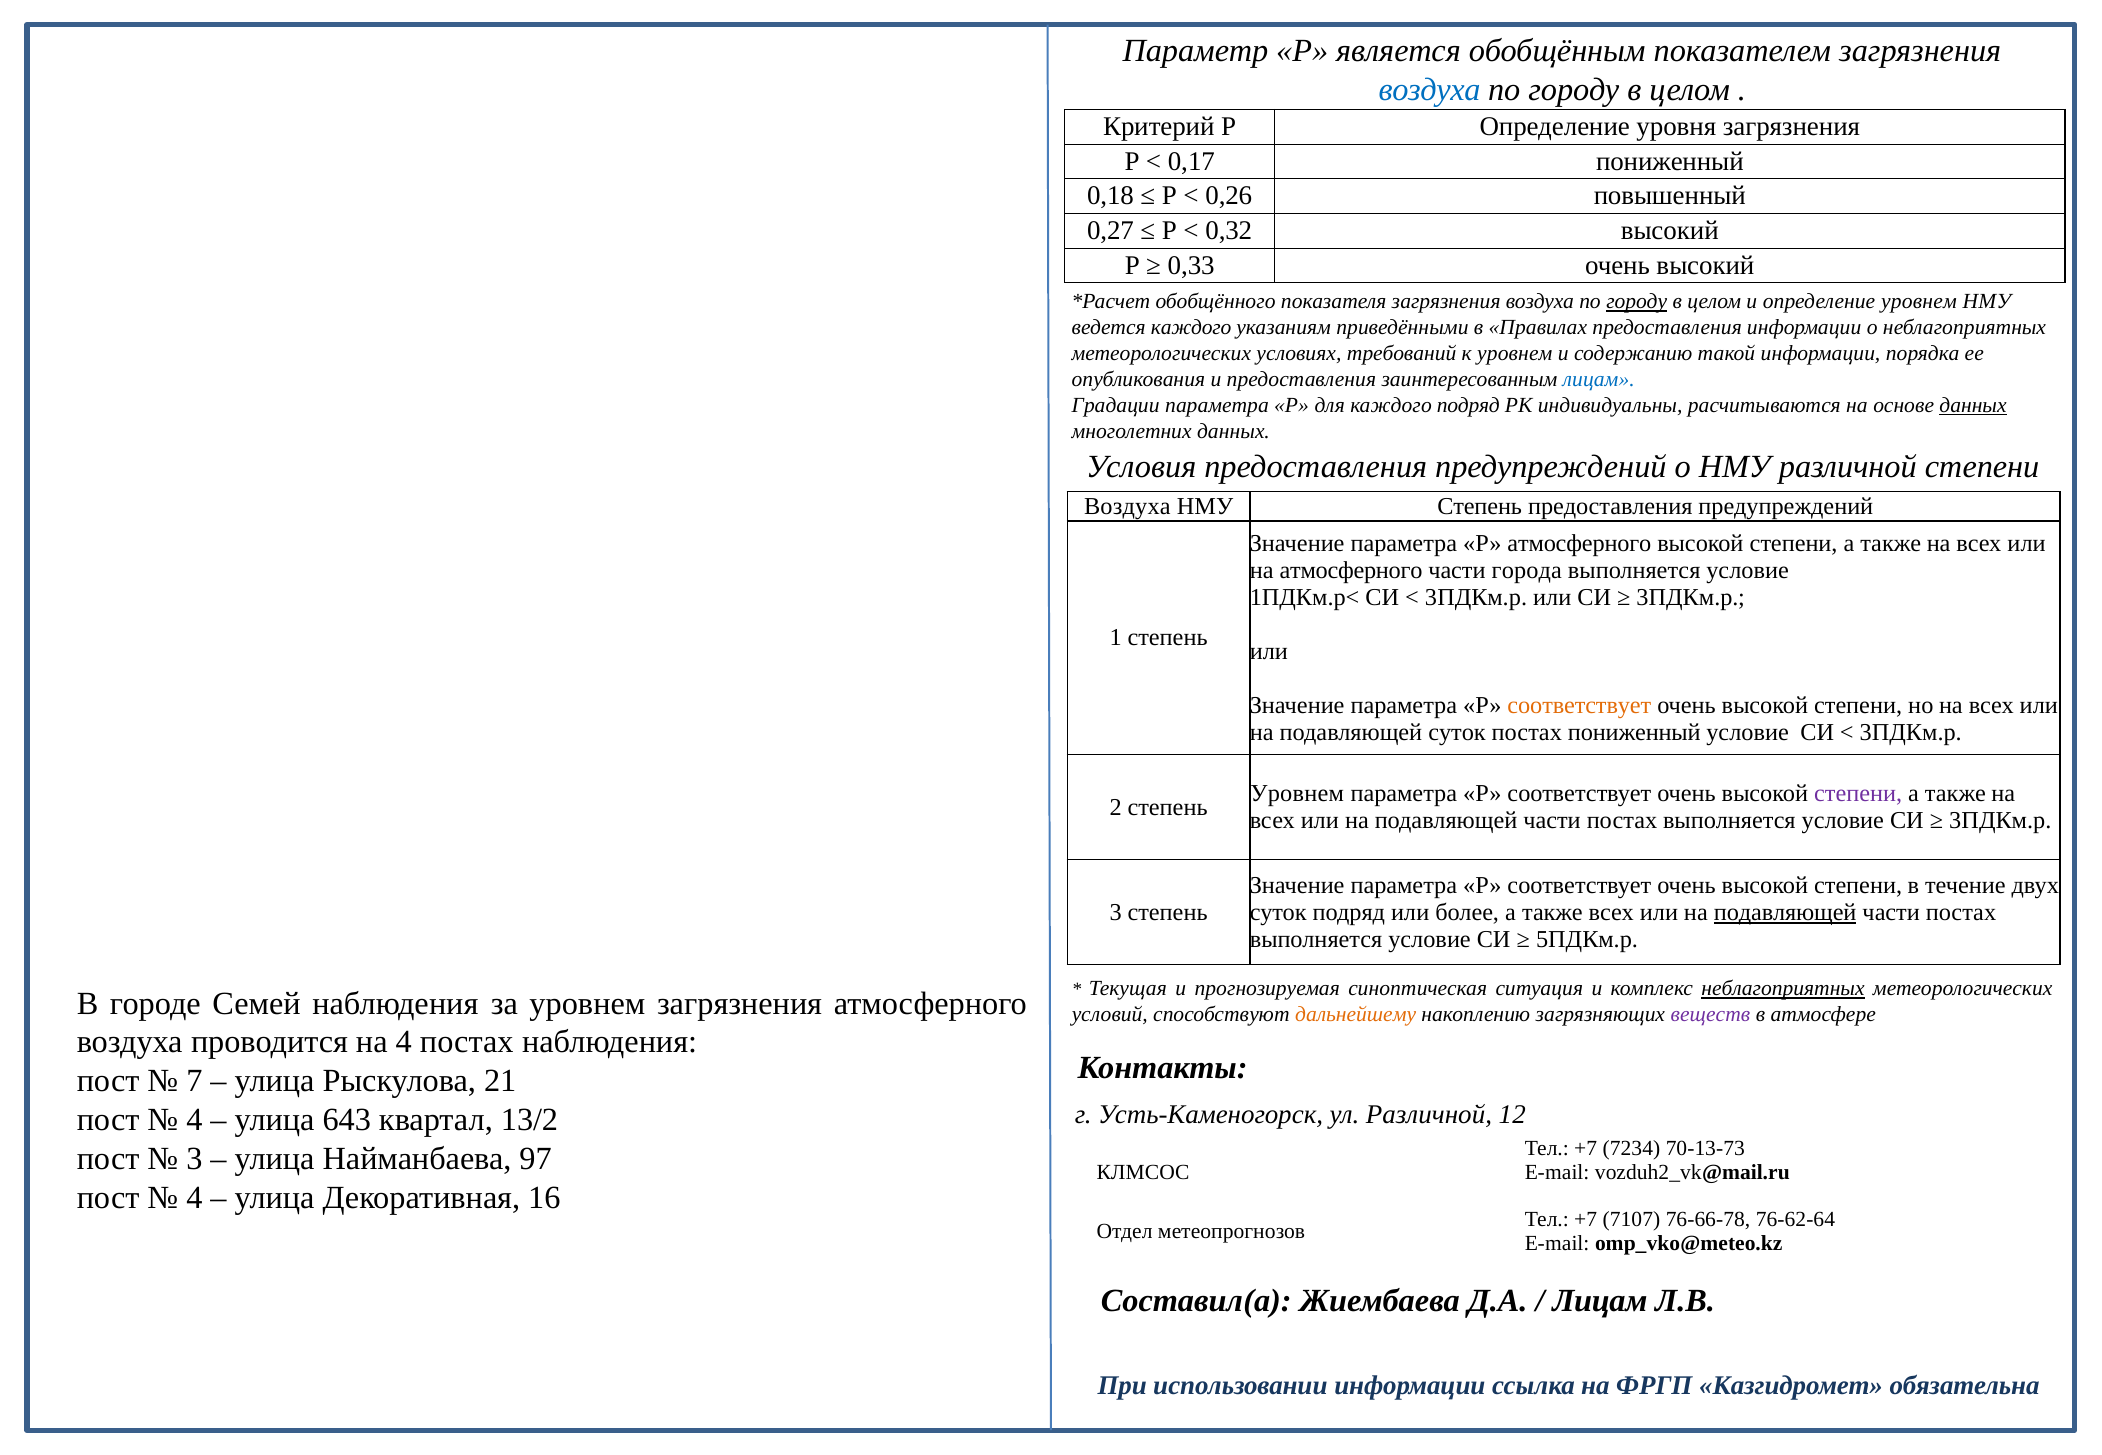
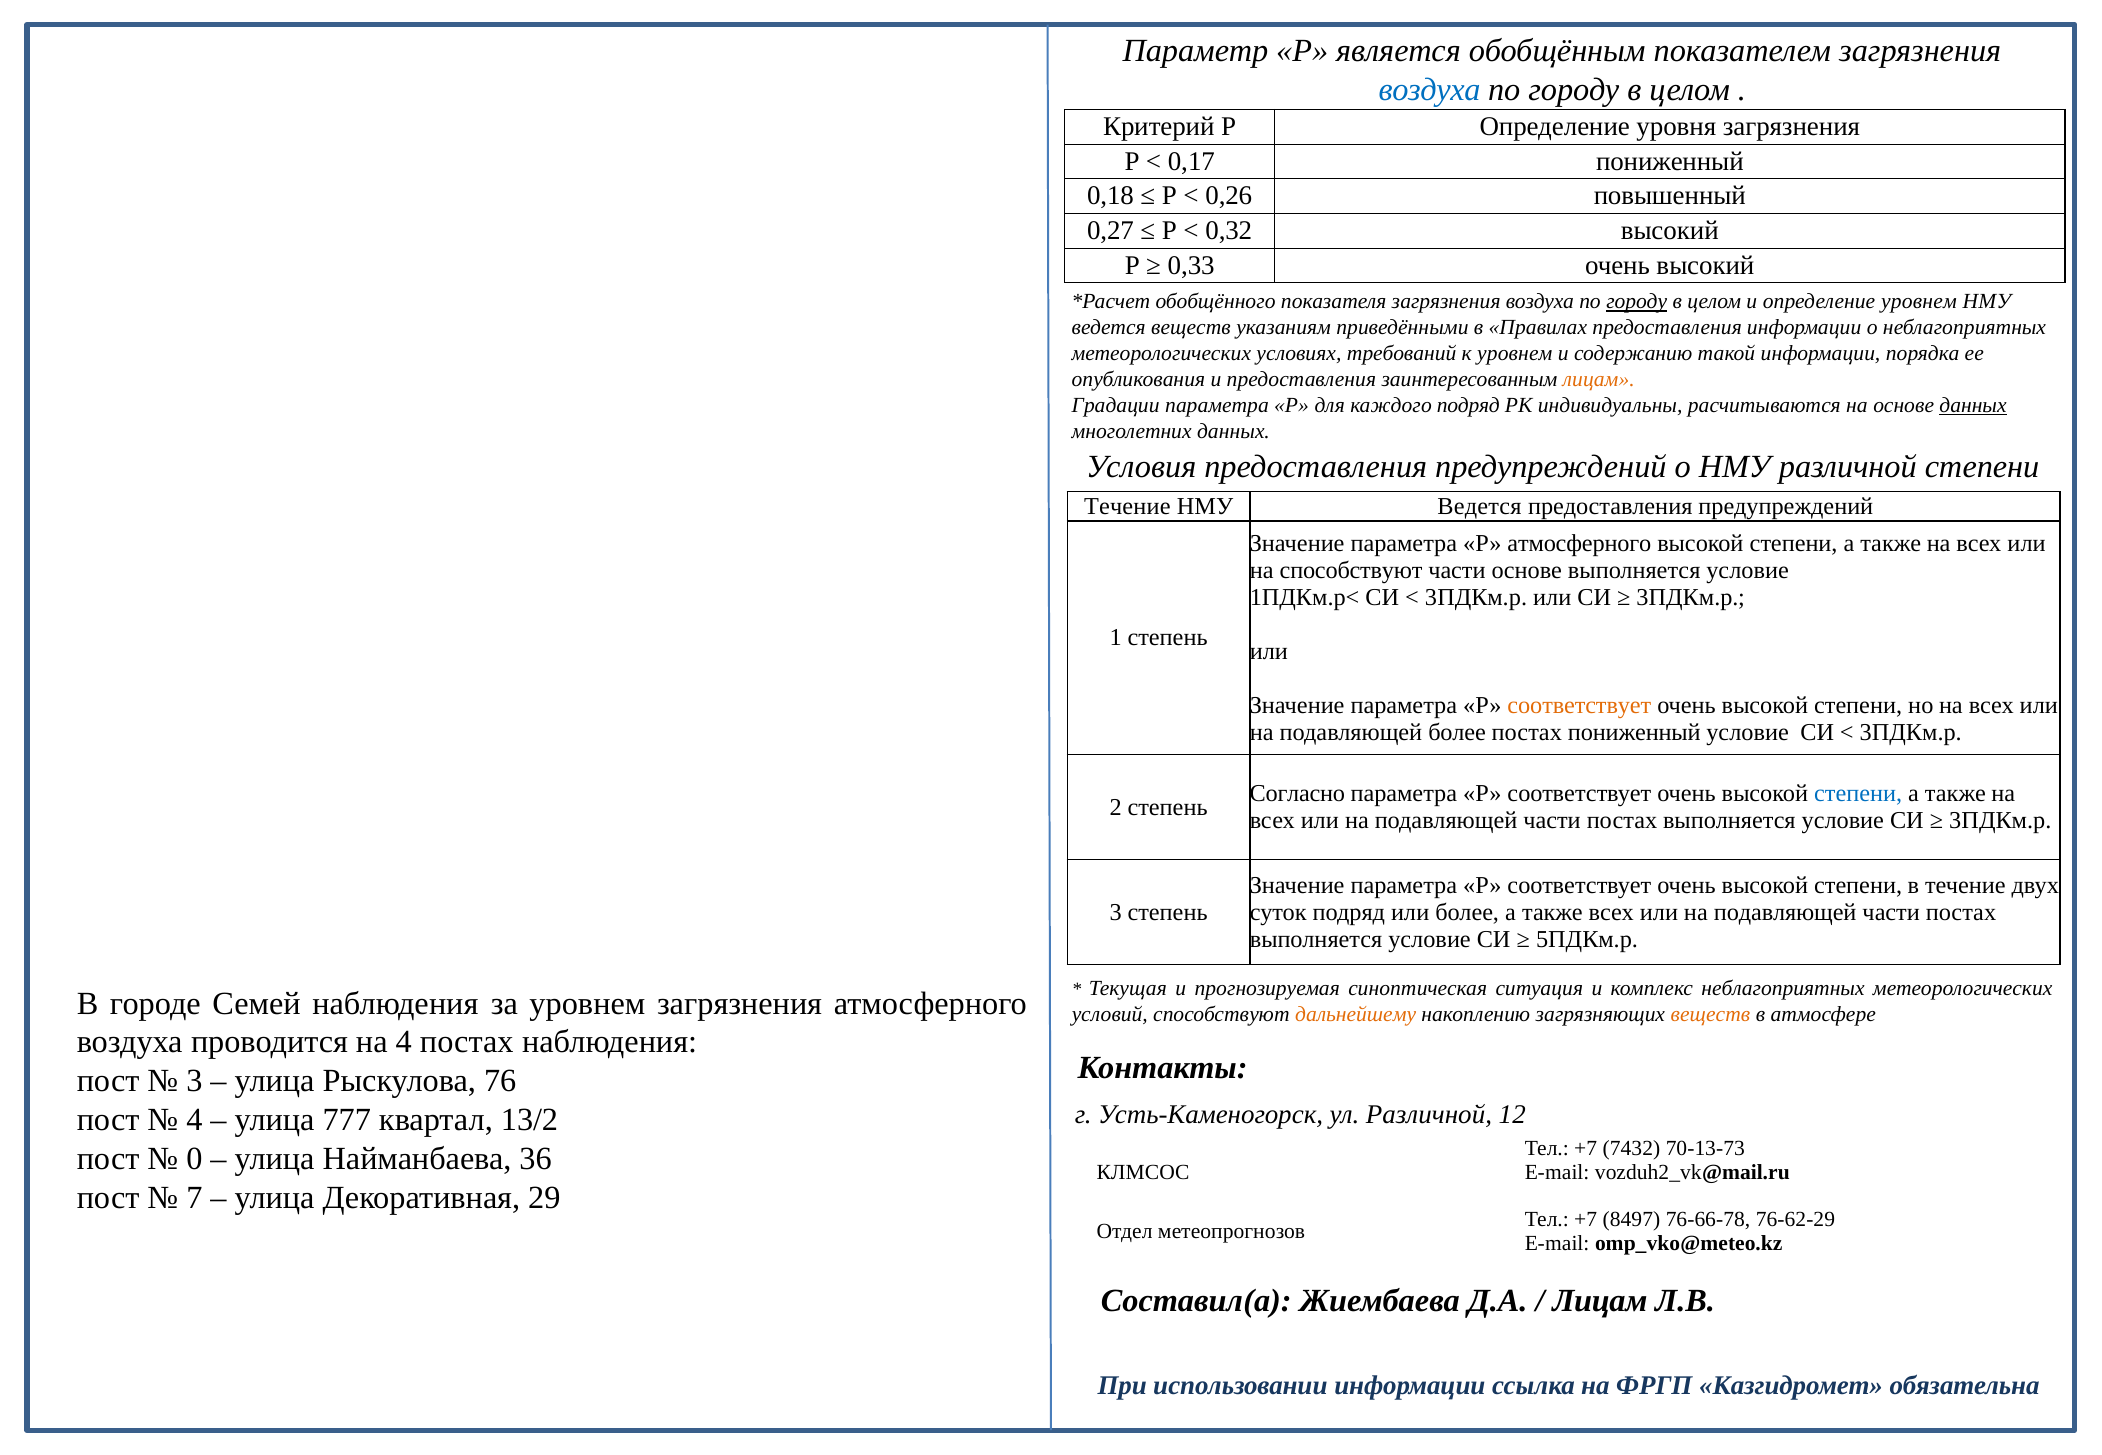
ведется каждого: каждого -> веществ
лицам at (1599, 379) colour: blue -> orange
Воздуха at (1127, 507): Воздуха -> Течение
Степень at (1480, 507): Степень -> Ведется
на атмосферного: атмосферного -> способствуют
части города: города -> основе
подавляющей суток: суток -> более
Уровнем at (1297, 794): Уровнем -> Согласно
степени at (1858, 794) colour: purple -> blue
подавляющей at (1785, 912) underline: present -> none
неблагоприятных at (1783, 989) underline: present -> none
веществ at (1710, 1015) colour: purple -> orange
7 at (194, 1081): 7 -> 3
21: 21 -> 76
643: 643 -> 777
7234: 7234 -> 7432
3 at (194, 1159): 3 -> 0
97: 97 -> 36
4 at (194, 1198): 4 -> 7
16: 16 -> 29
7107: 7107 -> 8497
76-62-64: 76-62-64 -> 76-62-29
